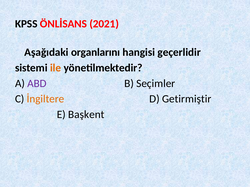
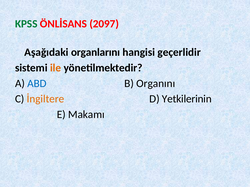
KPSS colour: black -> green
2021: 2021 -> 2097
ABD colour: purple -> blue
Seçimler: Seçimler -> Organını
Getirmiştir: Getirmiştir -> Yetkilerinin
Başkent: Başkent -> Makamı
